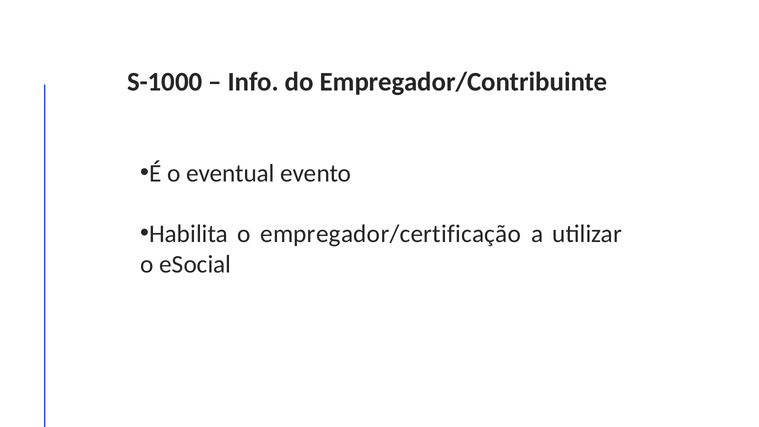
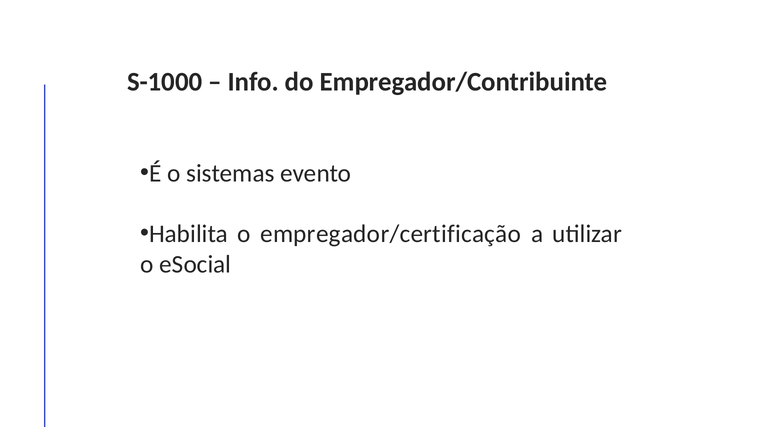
eventual: eventual -> sistemas
